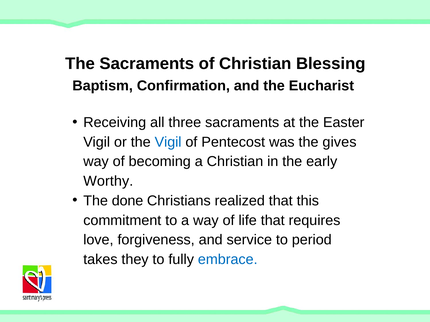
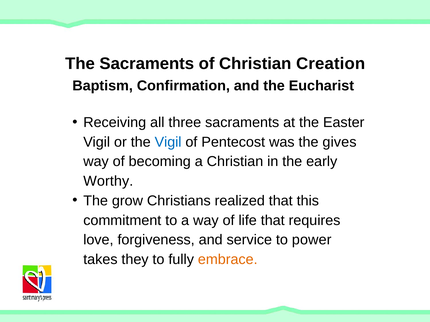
Blessing: Blessing -> Creation
done: done -> grow
period: period -> power
embrace colour: blue -> orange
